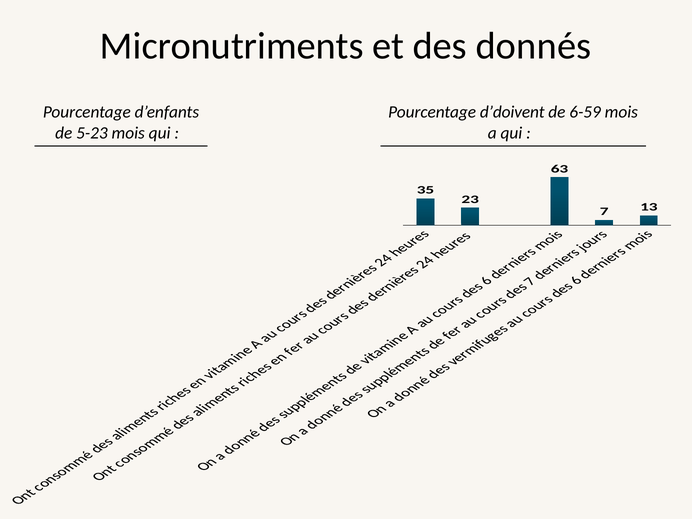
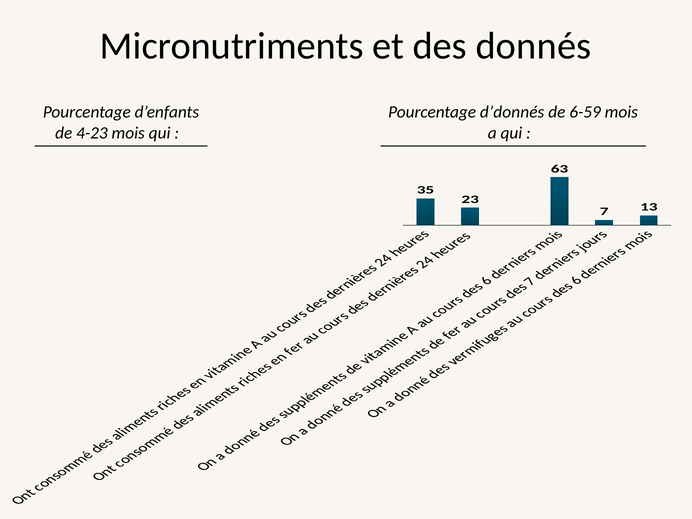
d’doivent: d’doivent -> d’donnés
5-23: 5-23 -> 4-23
